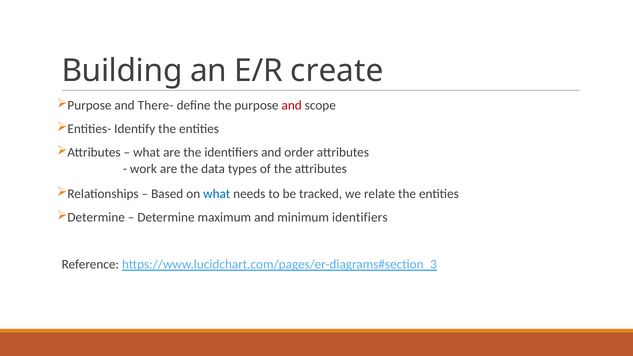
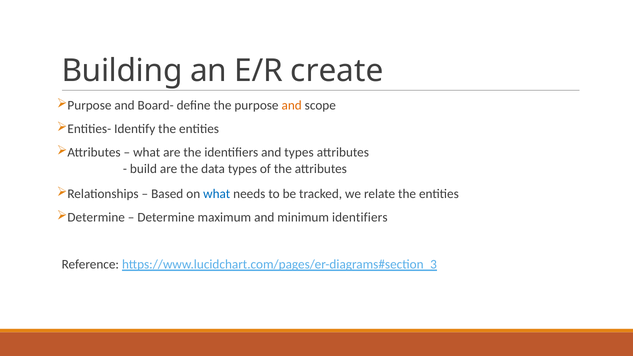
There-: There- -> Board-
and at (292, 105) colour: red -> orange
and order: order -> types
work: work -> build
